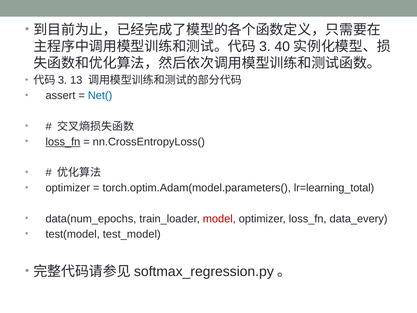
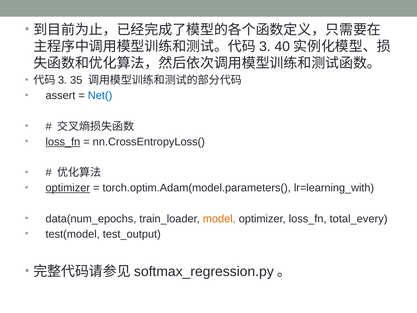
13: 13 -> 35
optimizer at (68, 188) underline: none -> present
lr=learning_total: lr=learning_total -> lr=learning_with
model colour: red -> orange
data_every: data_every -> total_every
test_model: test_model -> test_output
